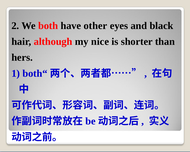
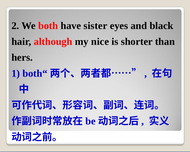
other: other -> sister
